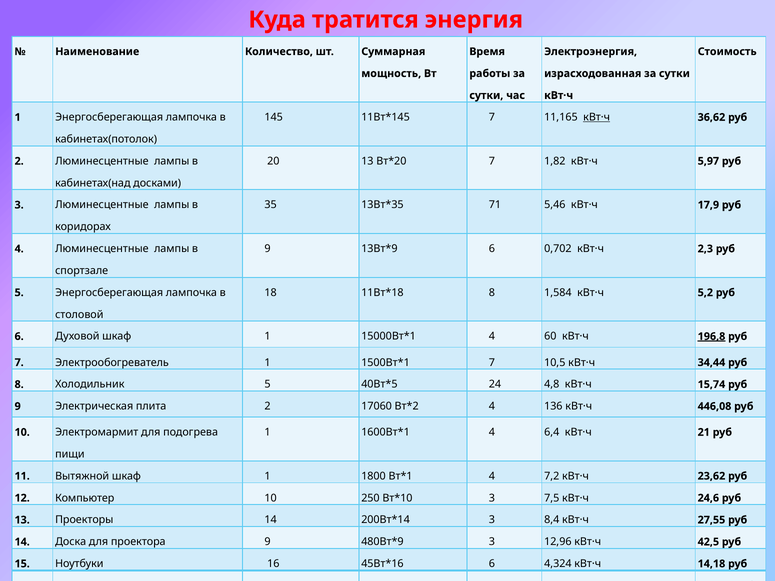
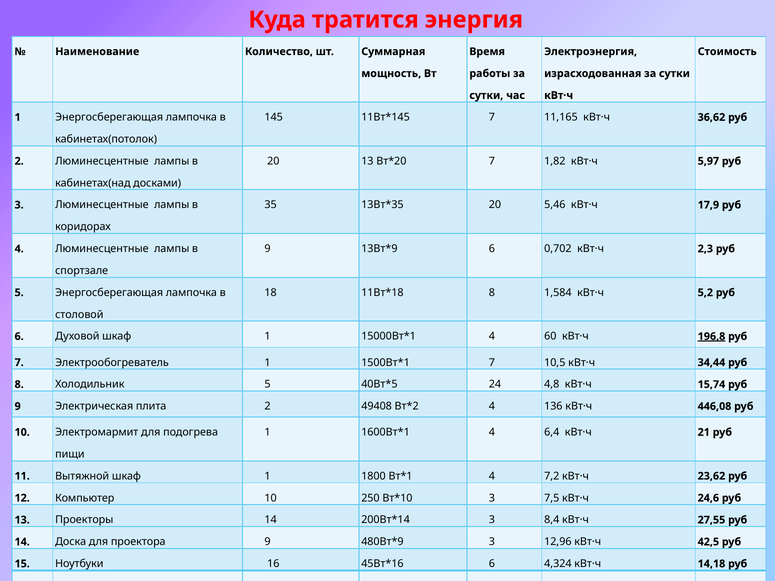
кВт·ч at (597, 117) underline: present -> none
71 at (495, 205): 71 -> 20
17060: 17060 -> 49408
